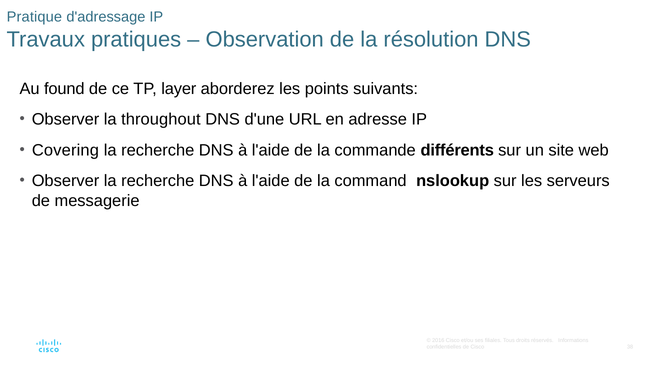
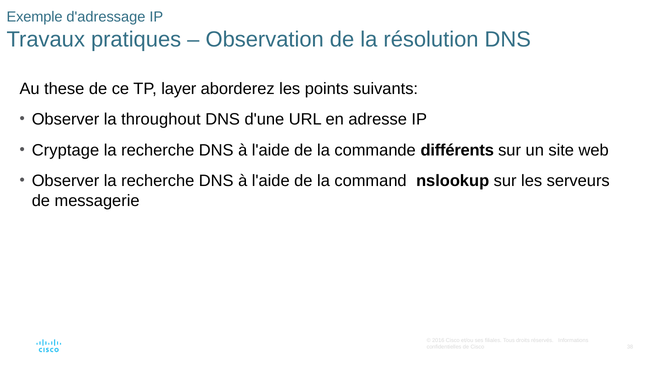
Pratique: Pratique -> Exemple
found: found -> these
Covering: Covering -> Cryptage
